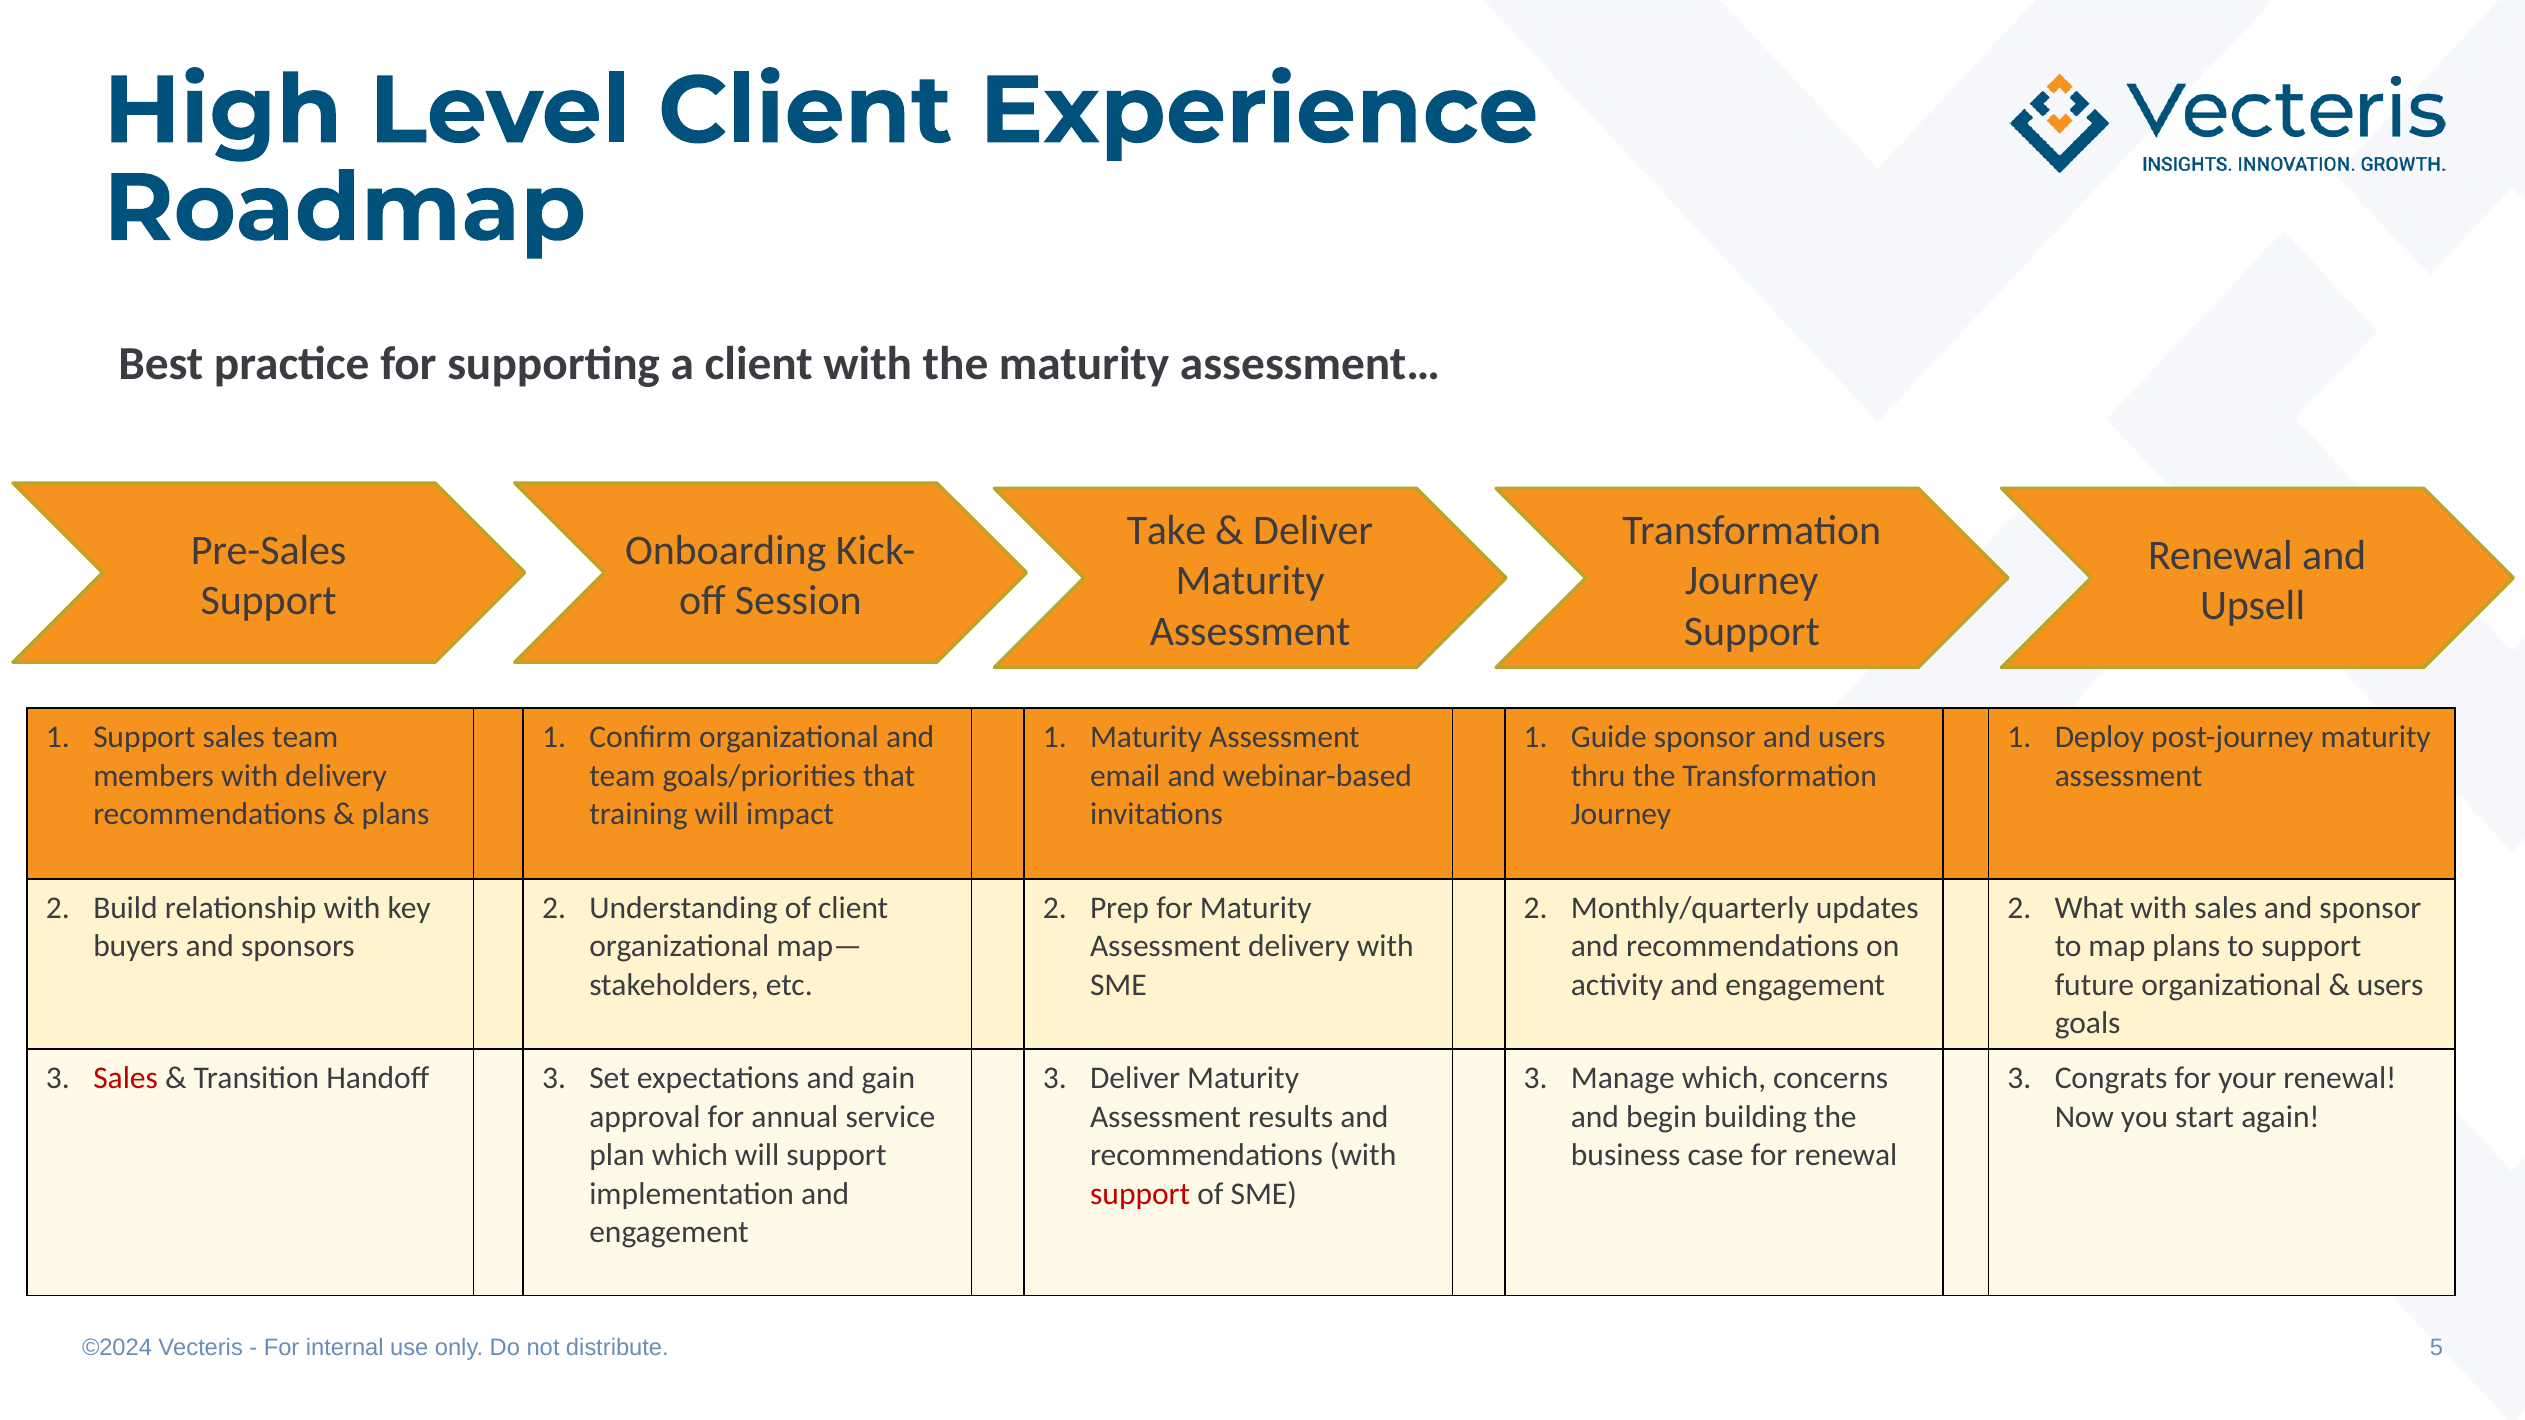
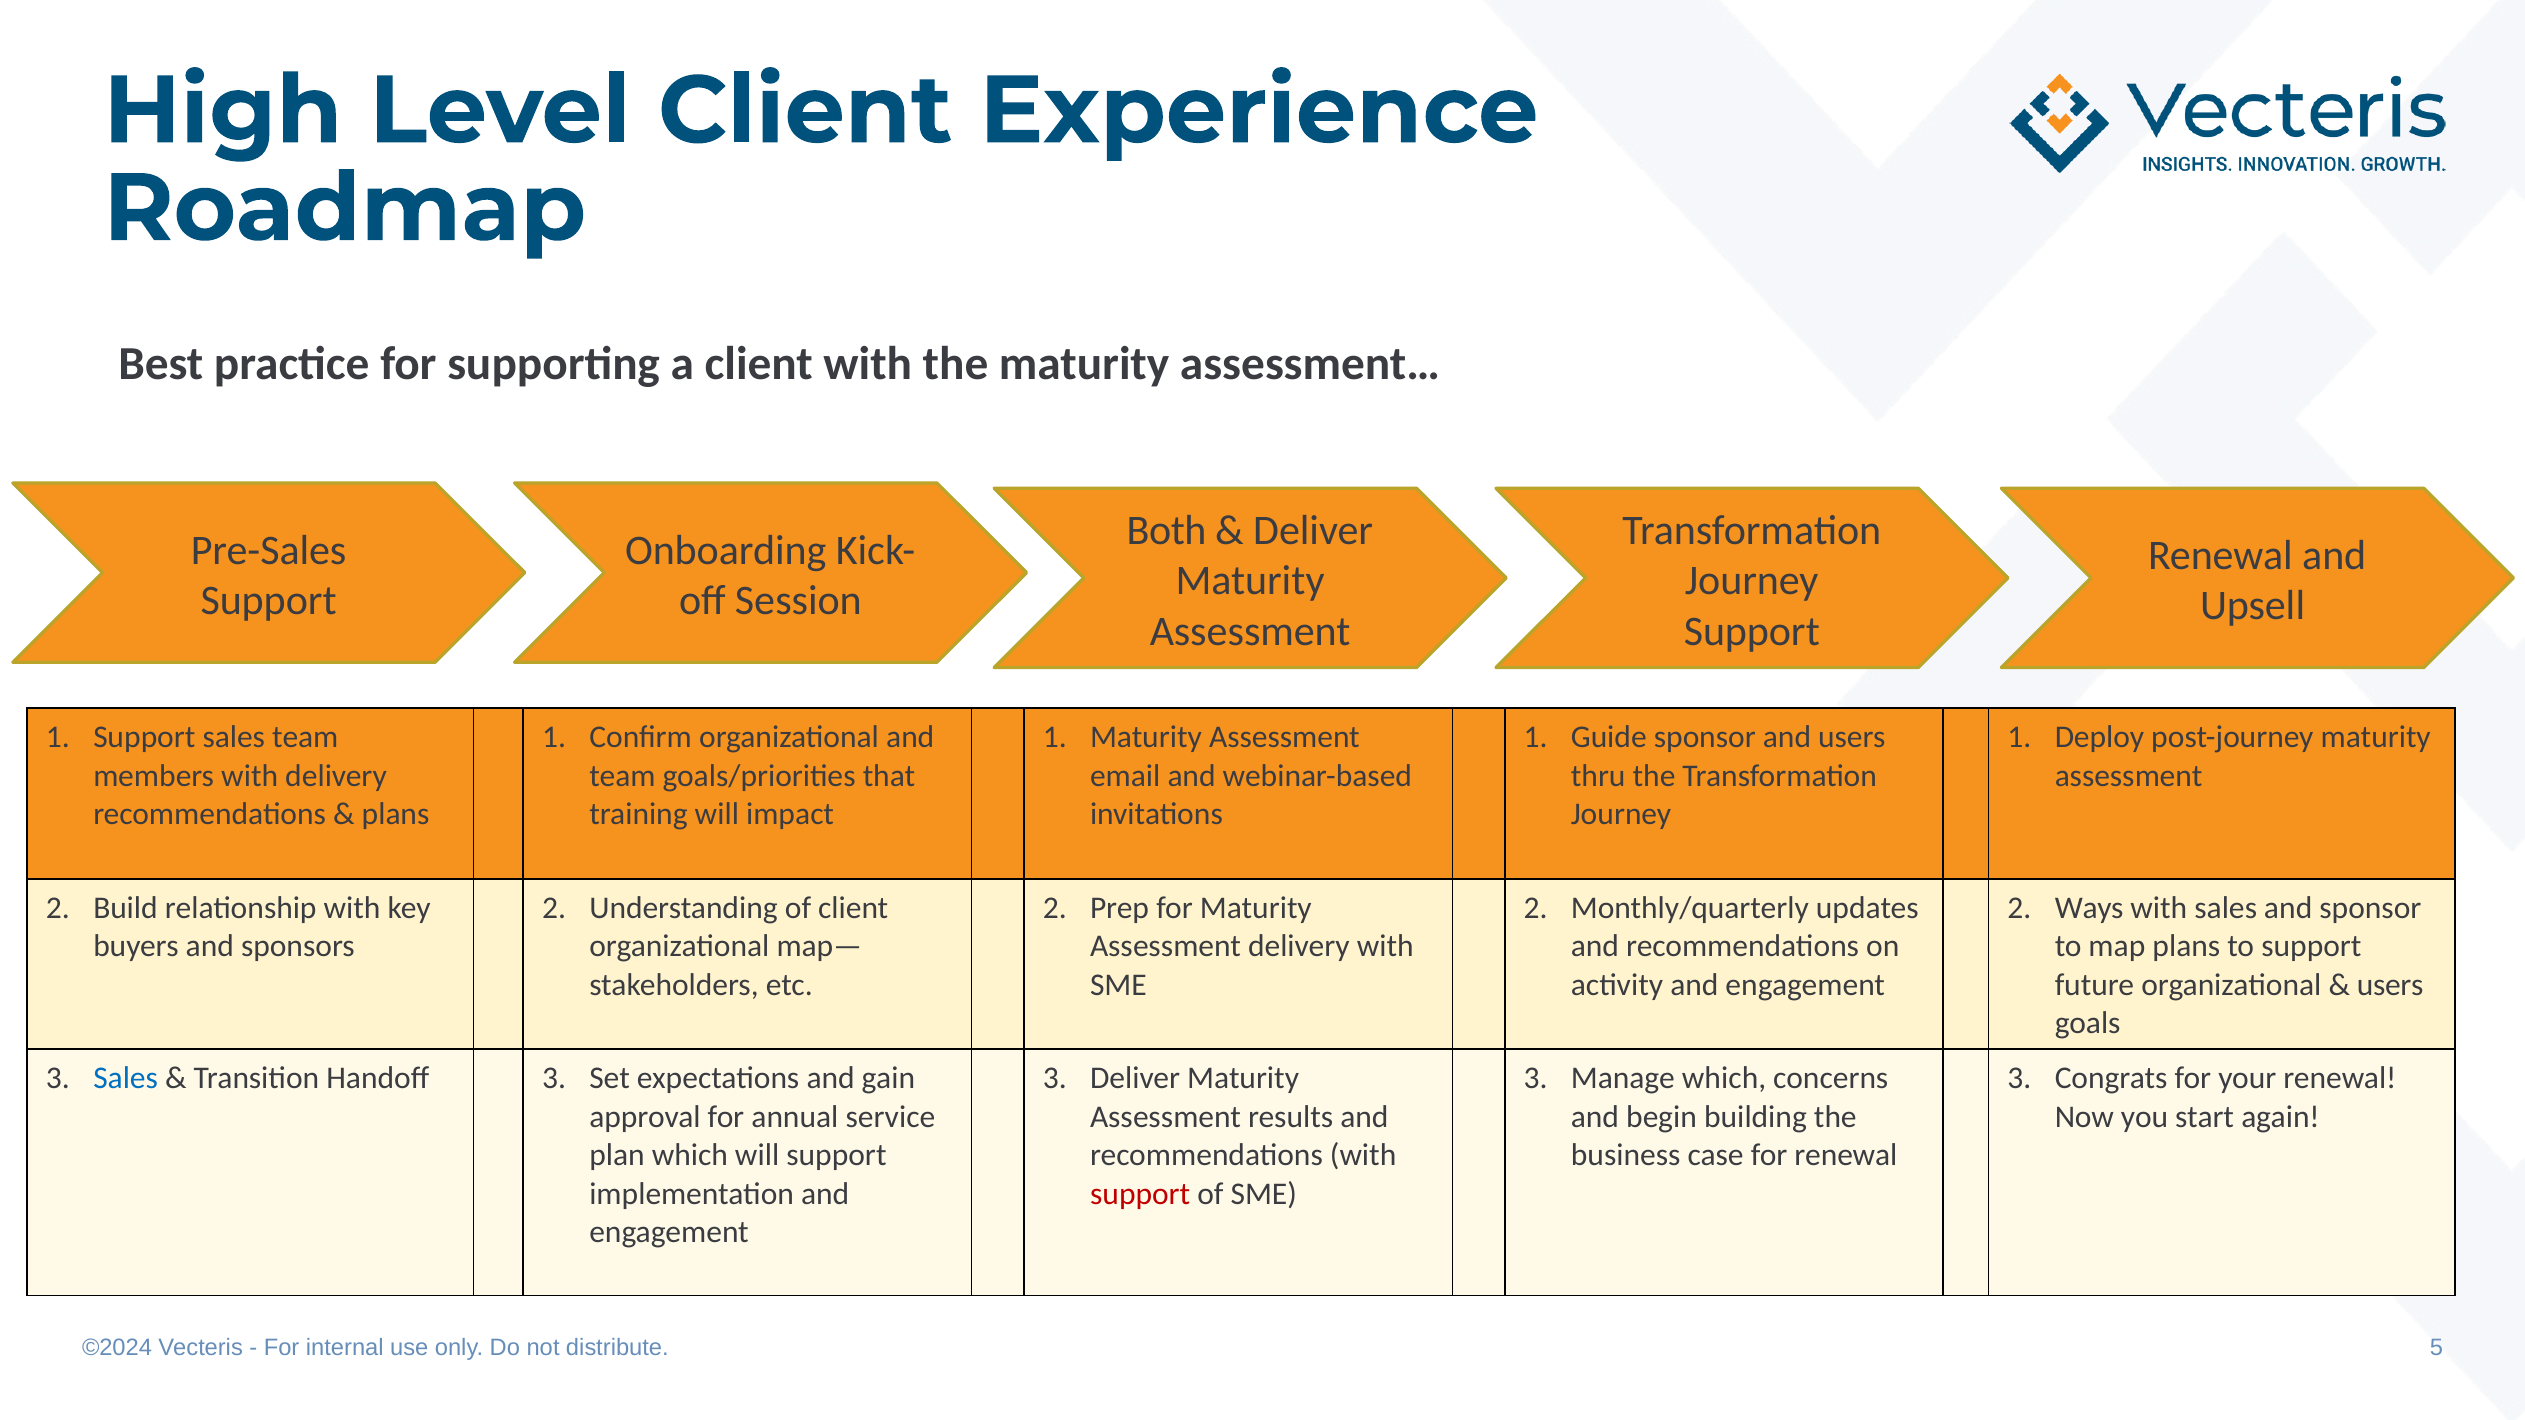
Take: Take -> Both
What: What -> Ways
Sales at (126, 1078) colour: red -> blue
